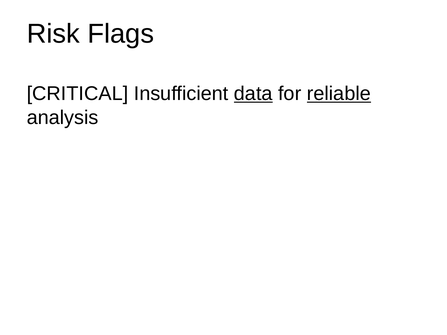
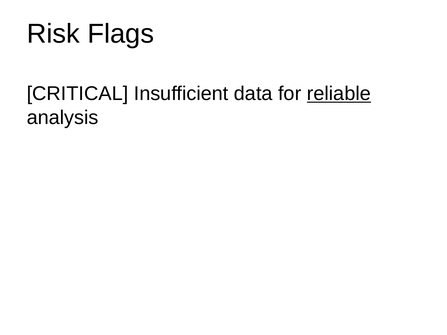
data underline: present -> none
